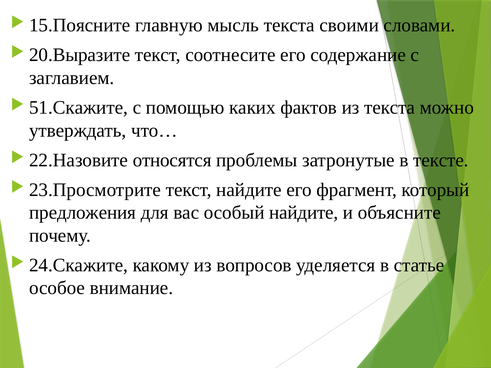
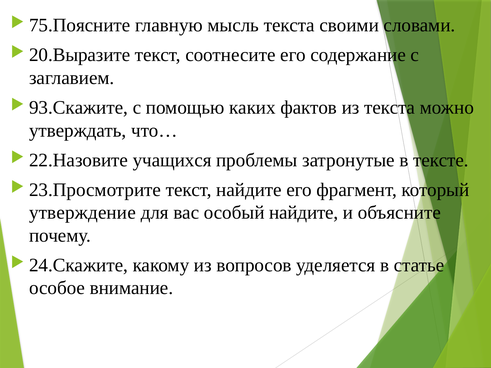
15.Поясните: 15.Поясните -> 75.Поясните
51.Скажите: 51.Скажите -> 93.Скажите
относятся: относятся -> учащихся
предложения: предложения -> утверждение
